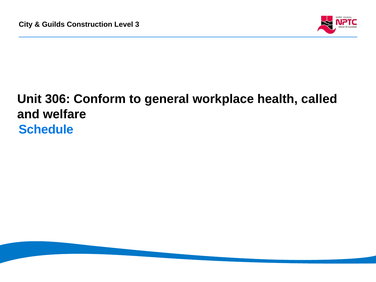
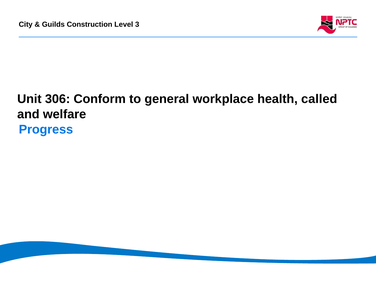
Schedule: Schedule -> Progress
